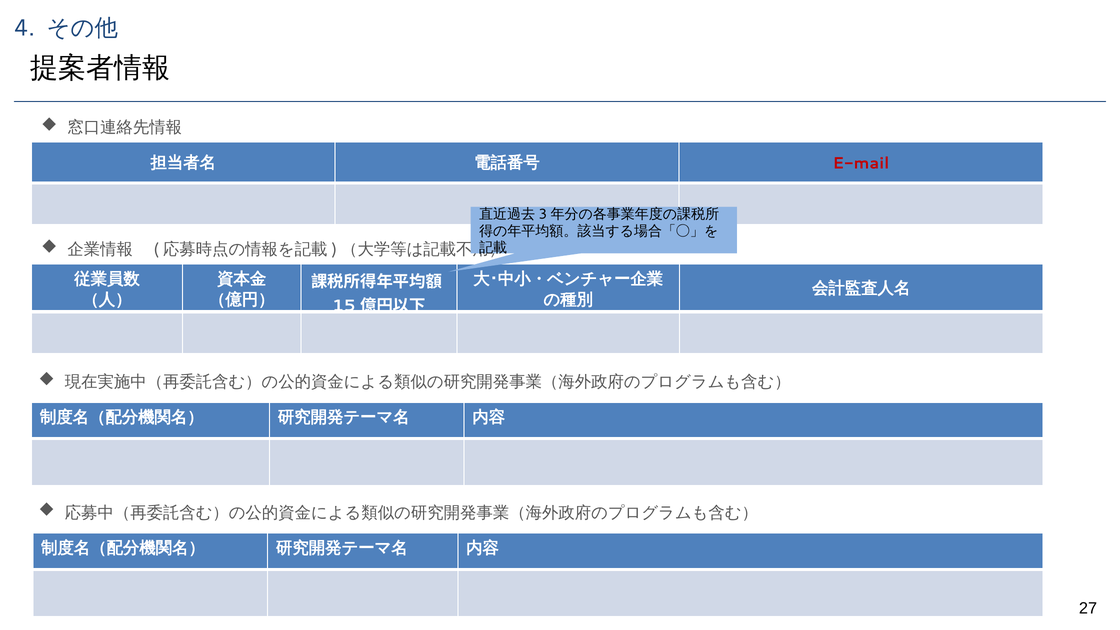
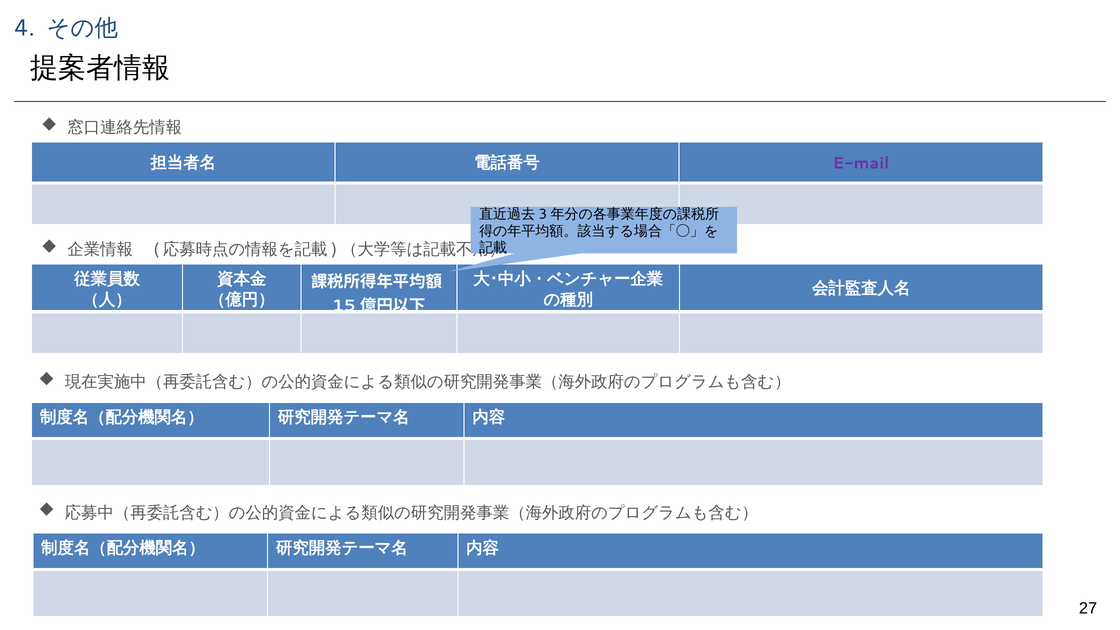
E-mail colour: red -> purple
